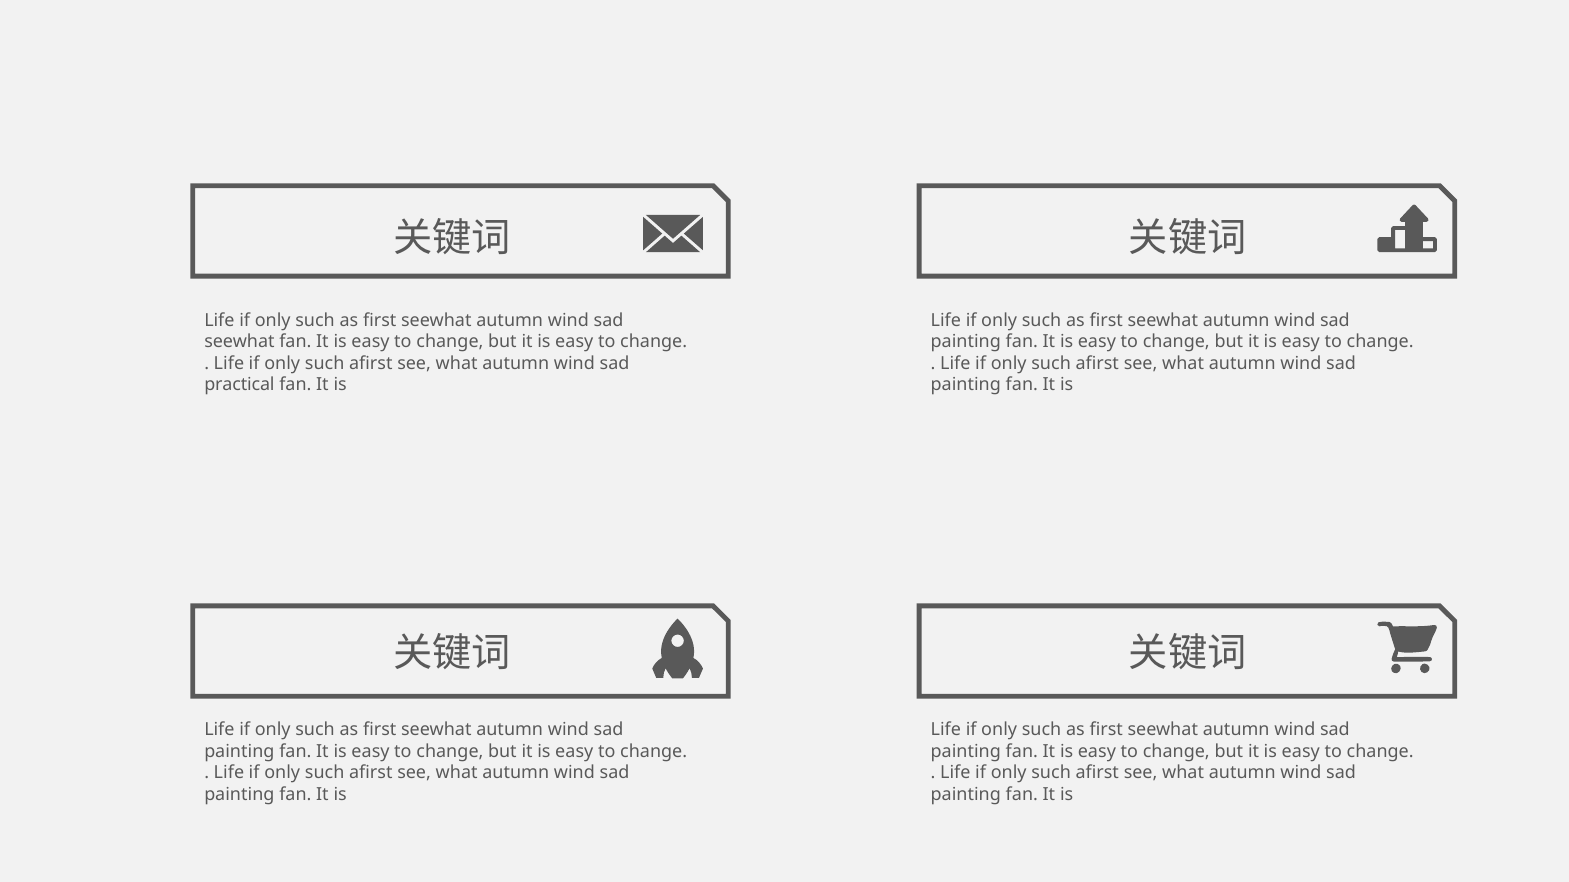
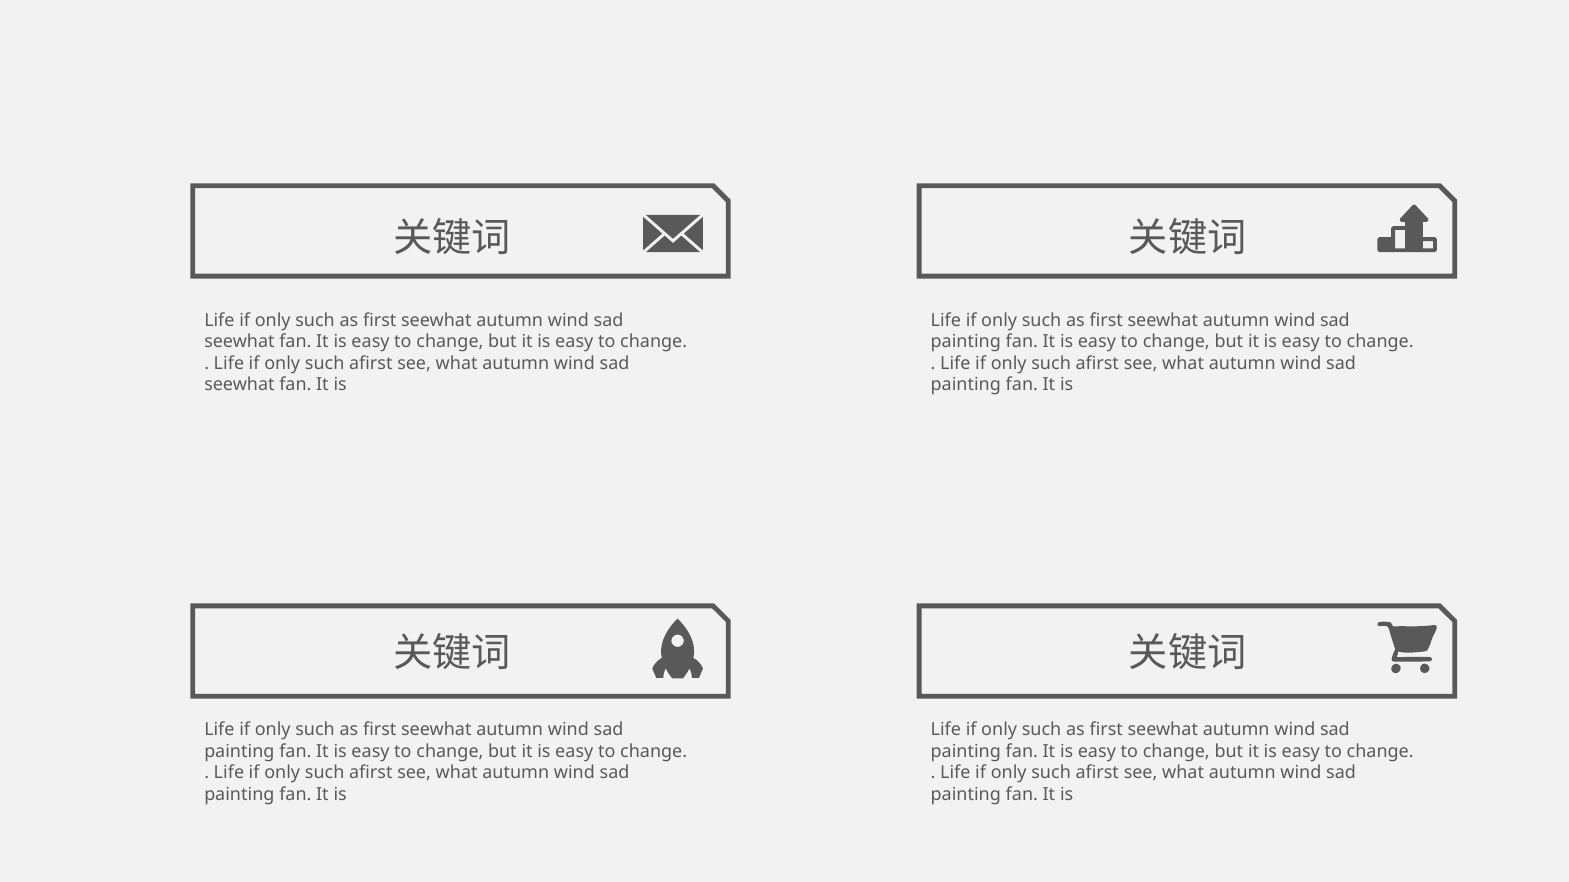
practical at (239, 385): practical -> seewhat
